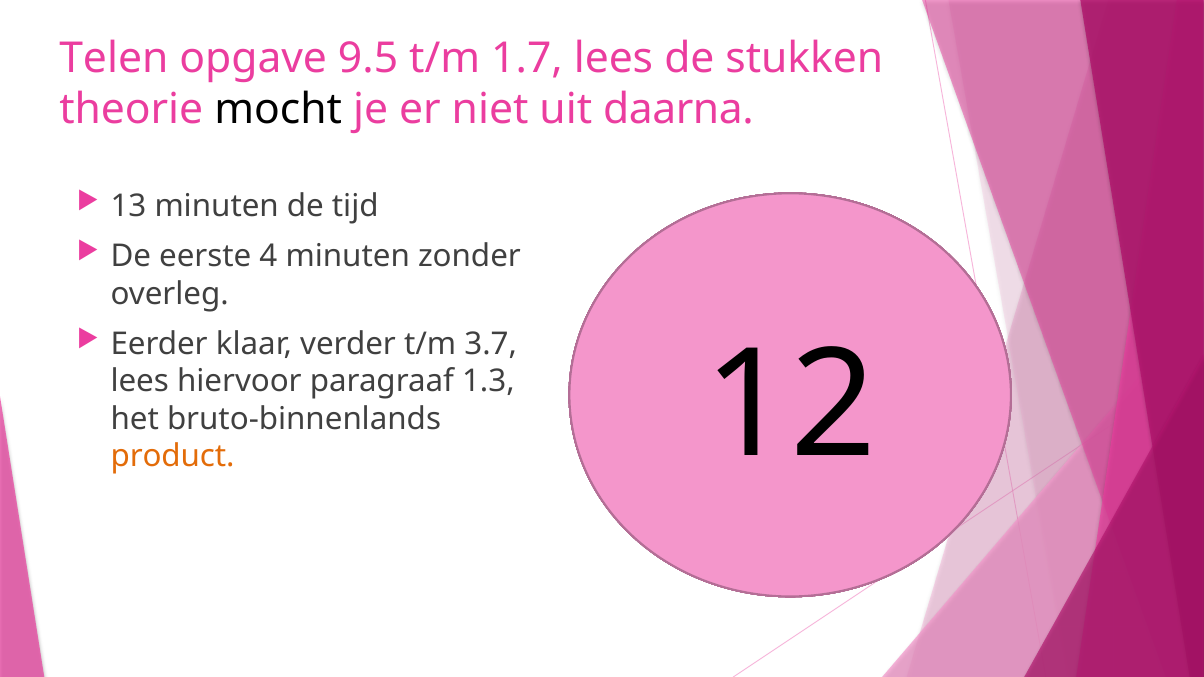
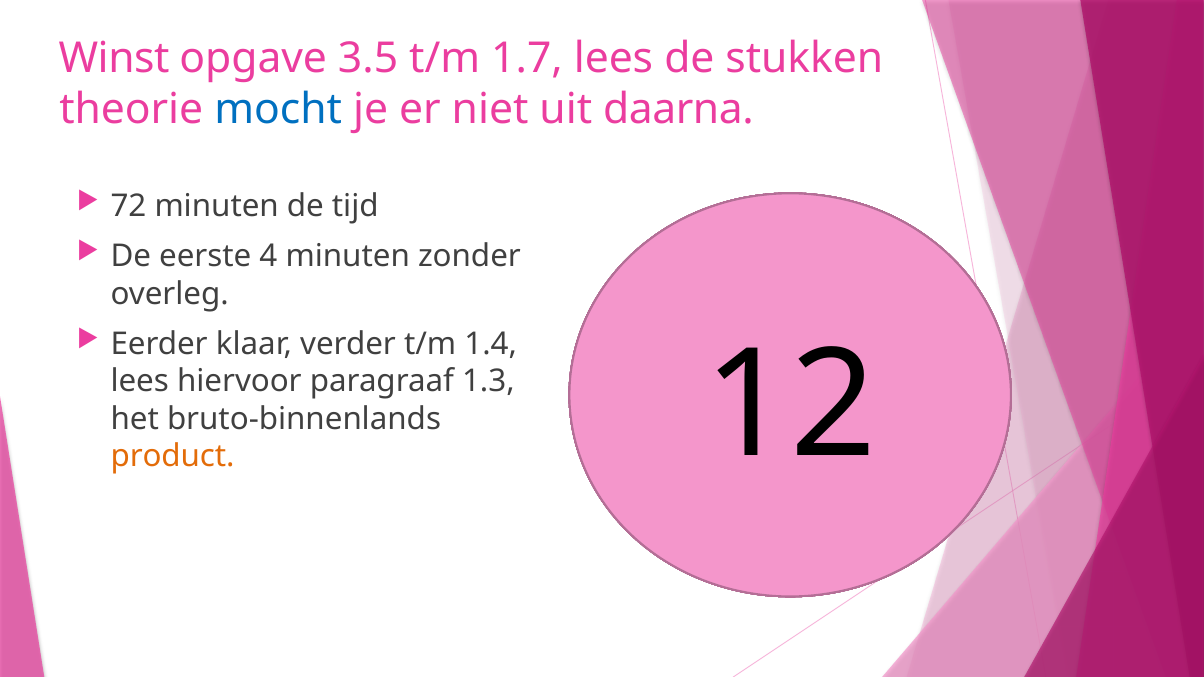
Telen: Telen -> Winst
9.5: 9.5 -> 3.5
mocht colour: black -> blue
13: 13 -> 72
3.7: 3.7 -> 1.4
